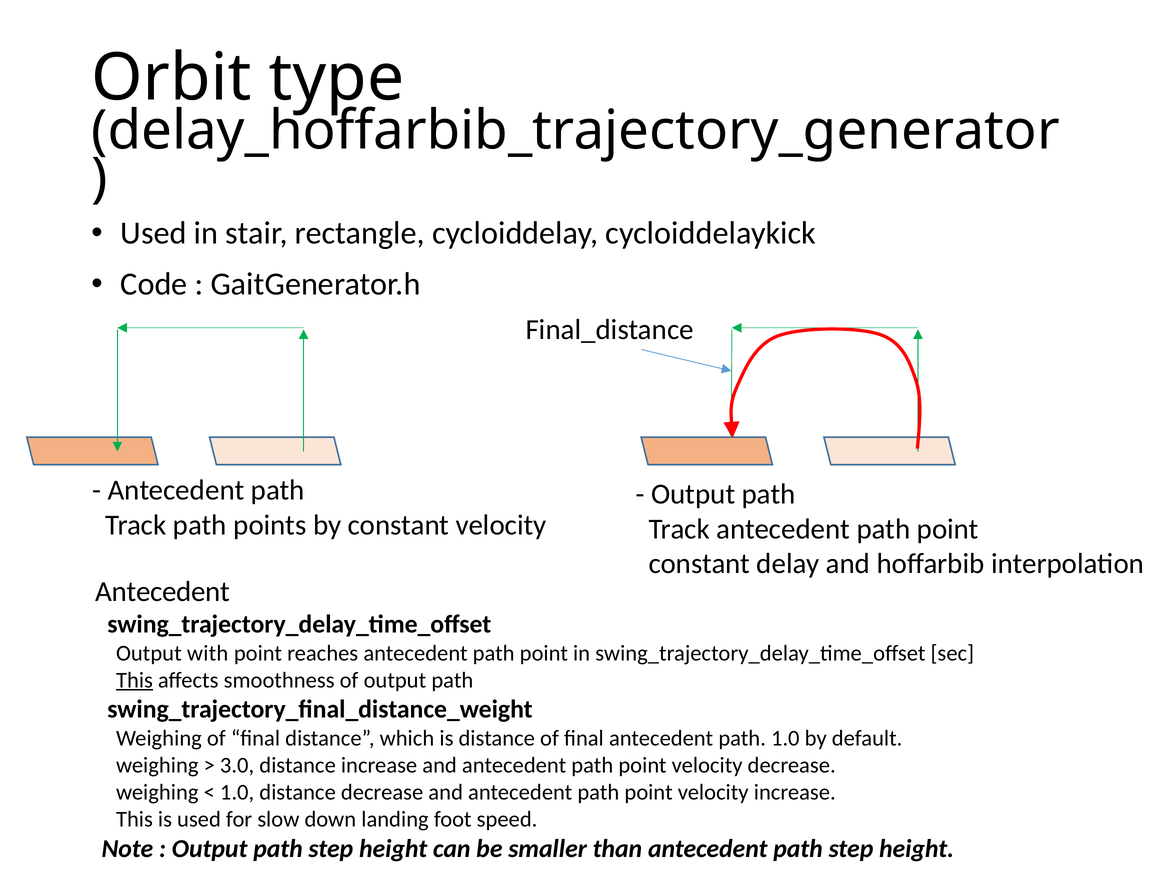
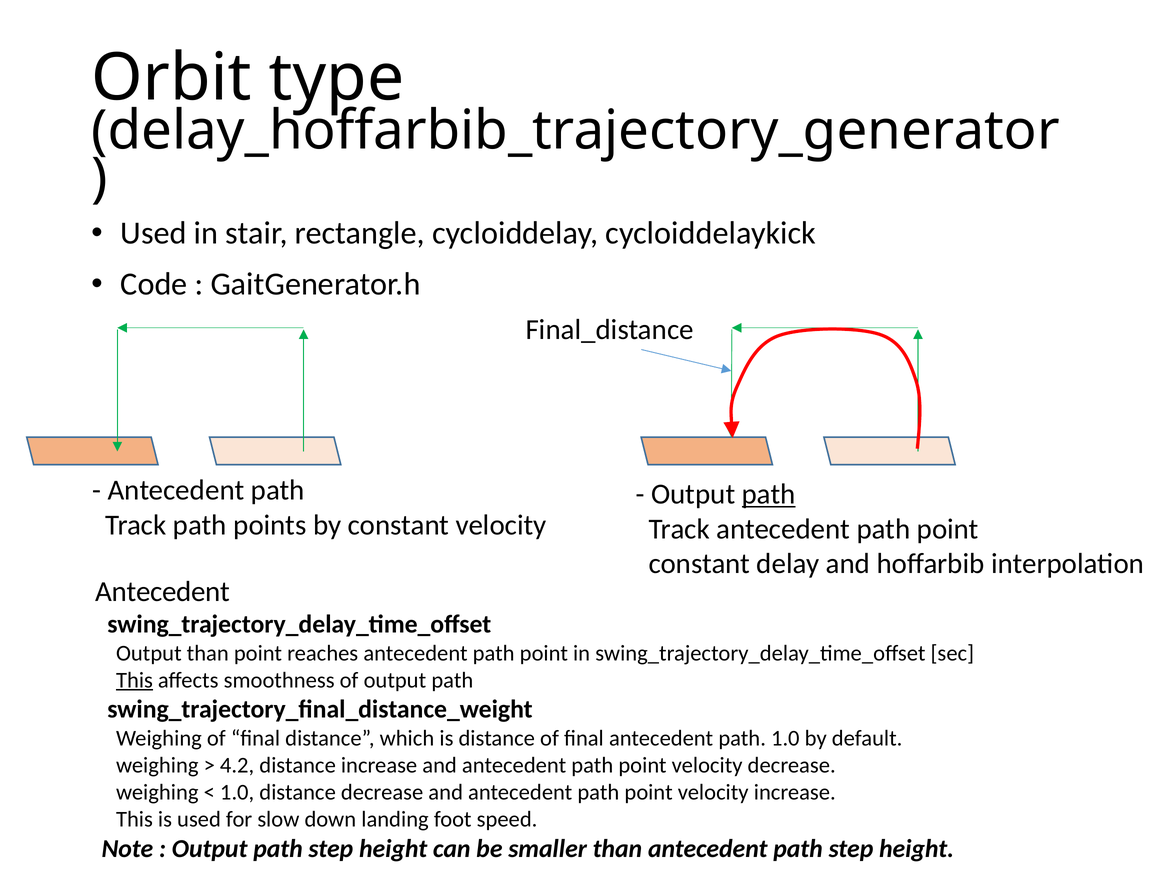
path at (769, 494) underline: none -> present
Output with: with -> than
3.0: 3.0 -> 4.2
